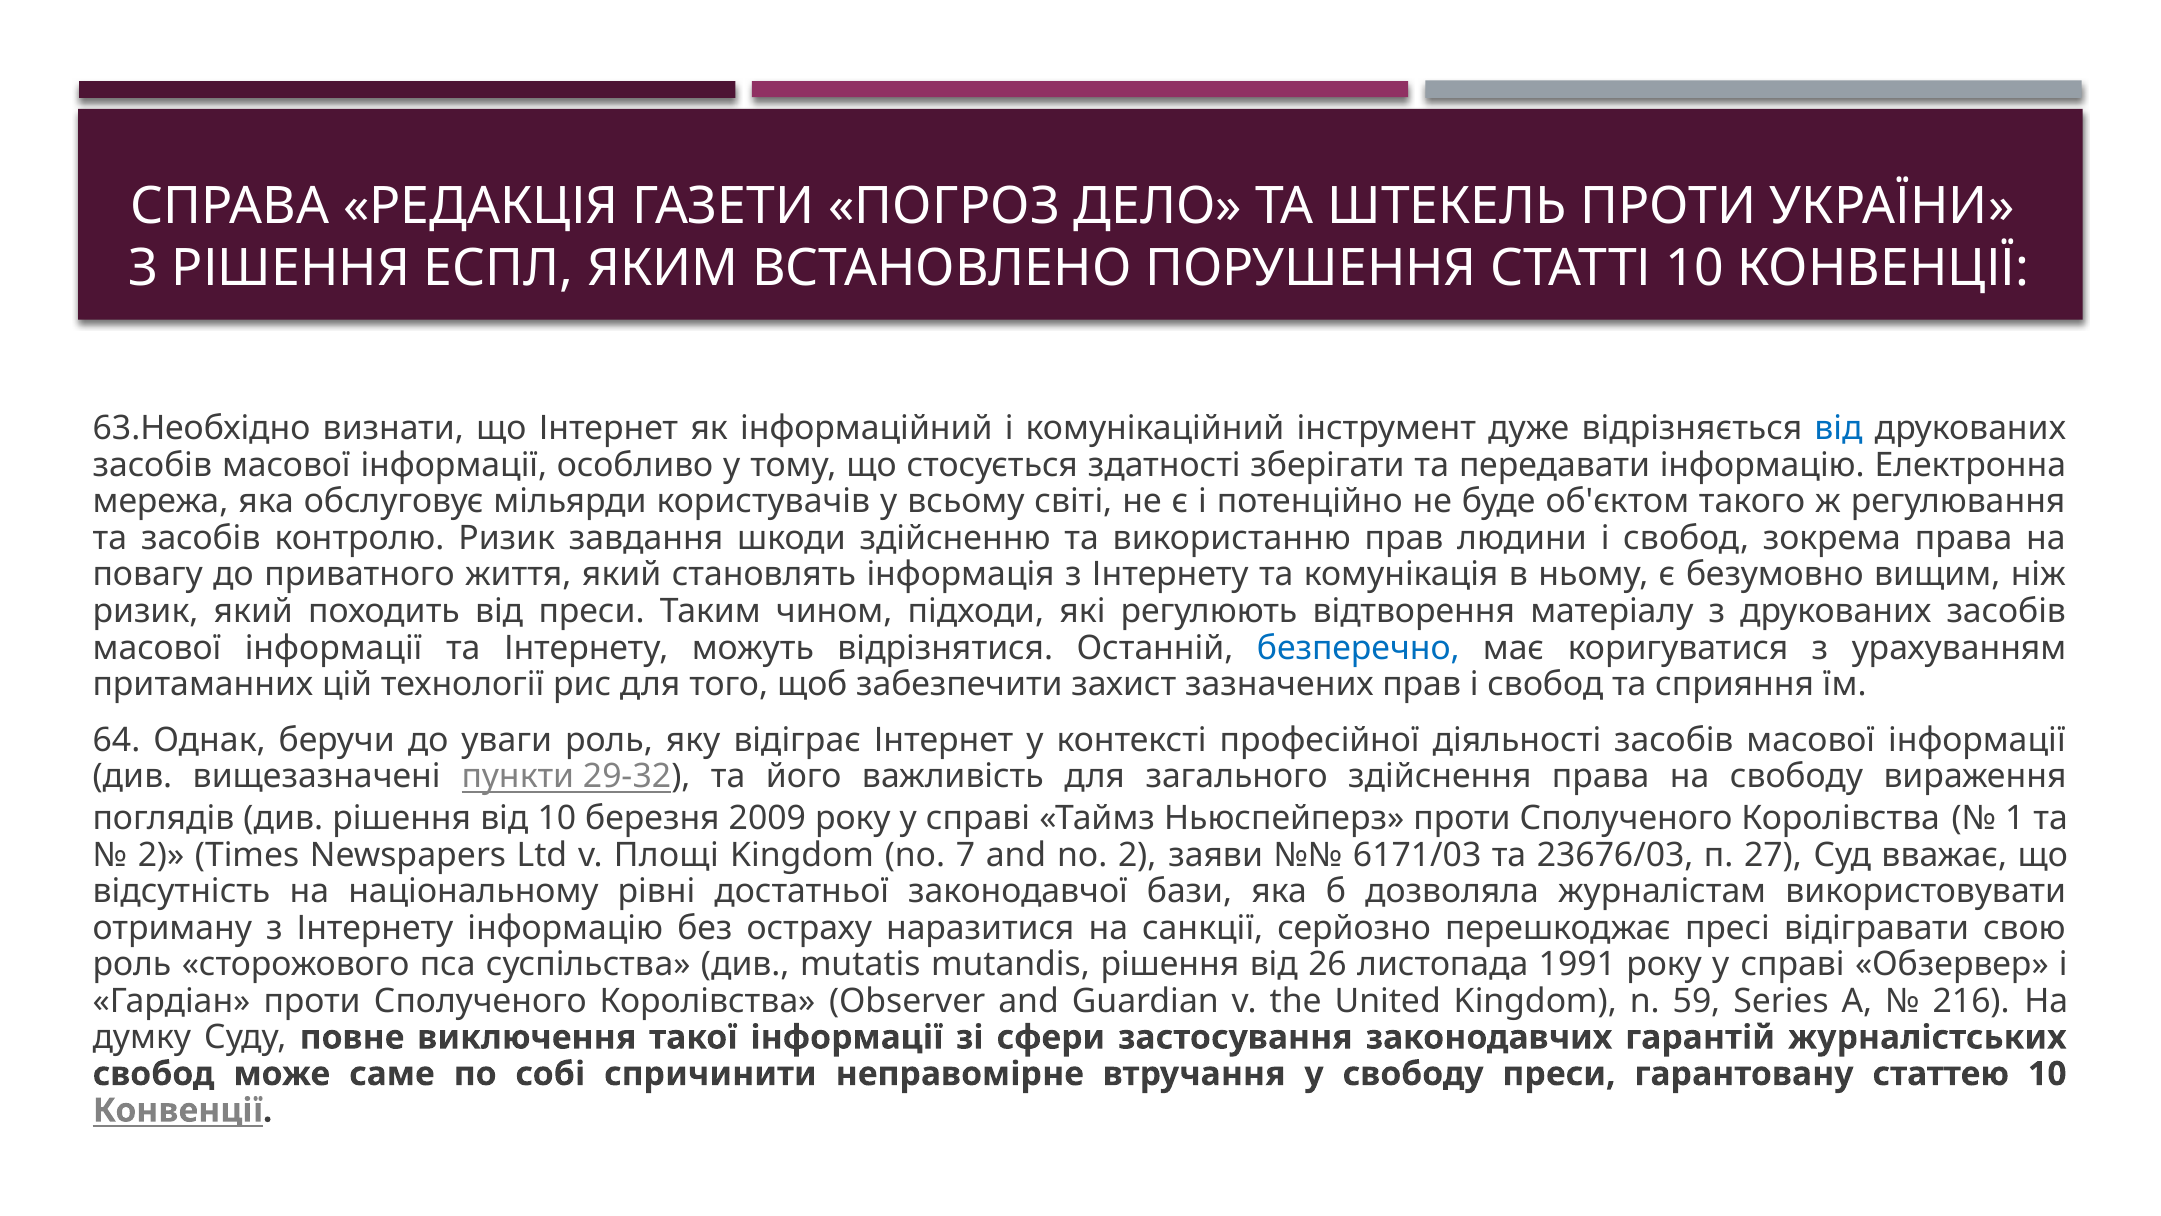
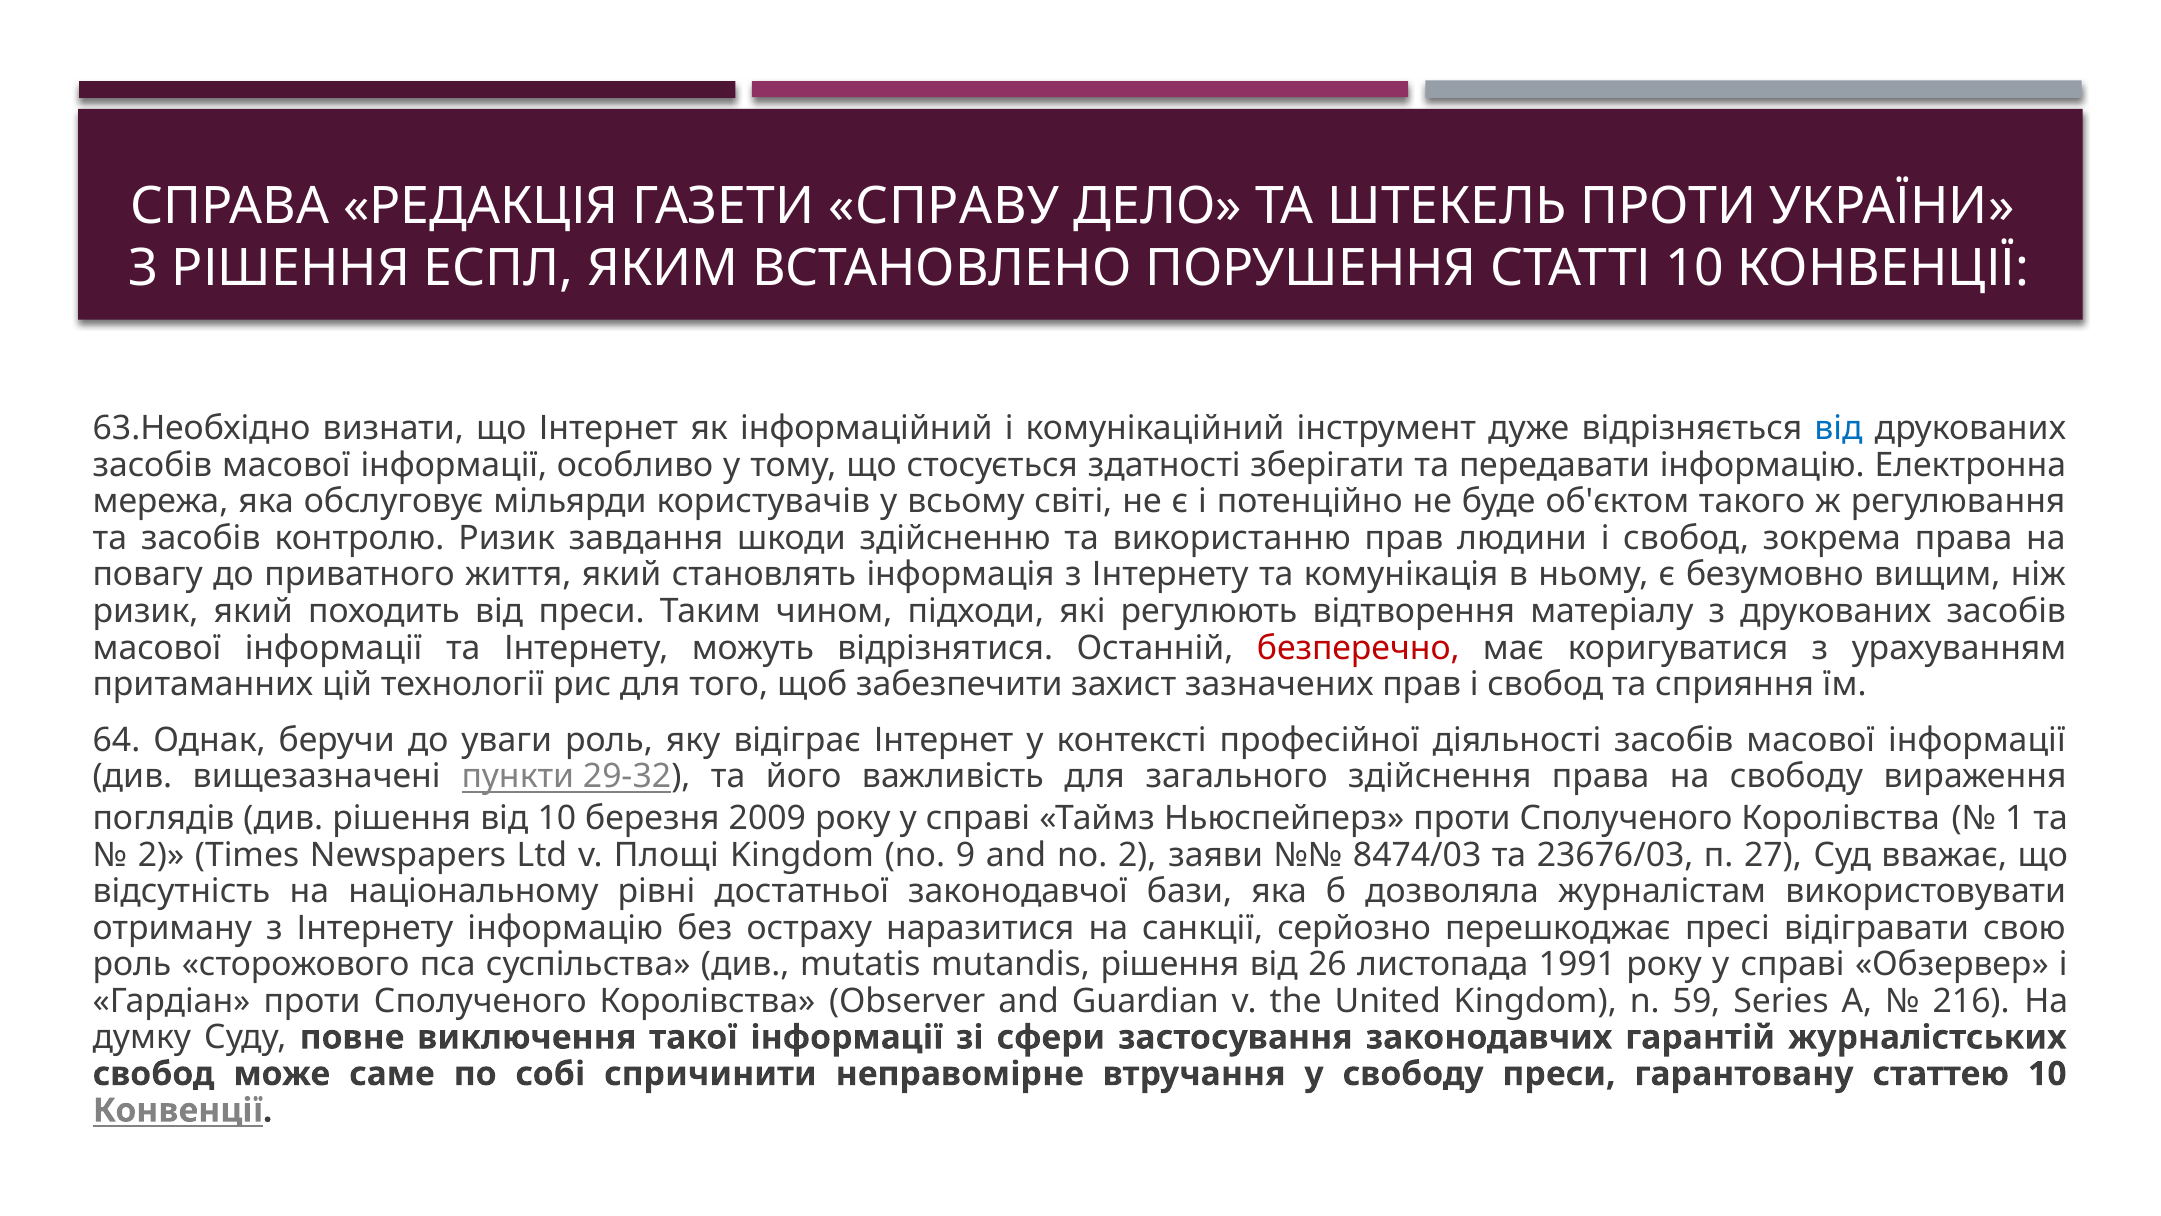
ПОГРОЗ: ПОГРОЗ -> СПРАВУ
безперечно colour: blue -> red
7: 7 -> 9
6171/03: 6171/03 -> 8474/03
